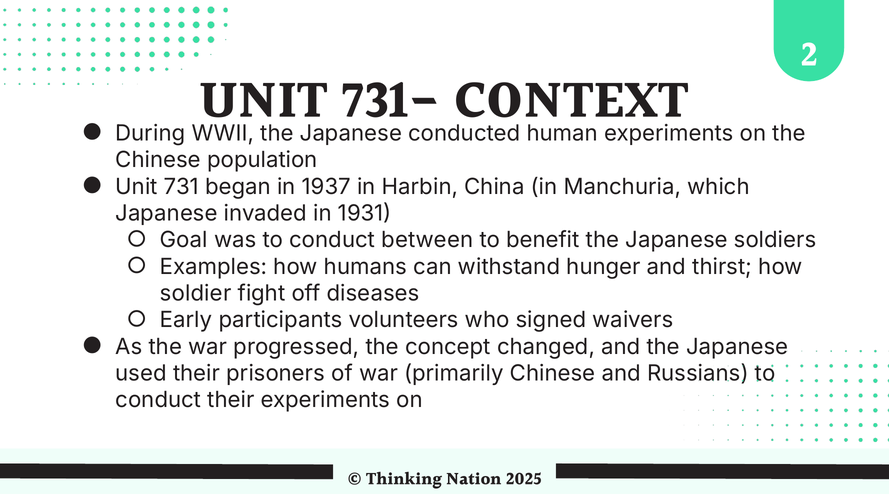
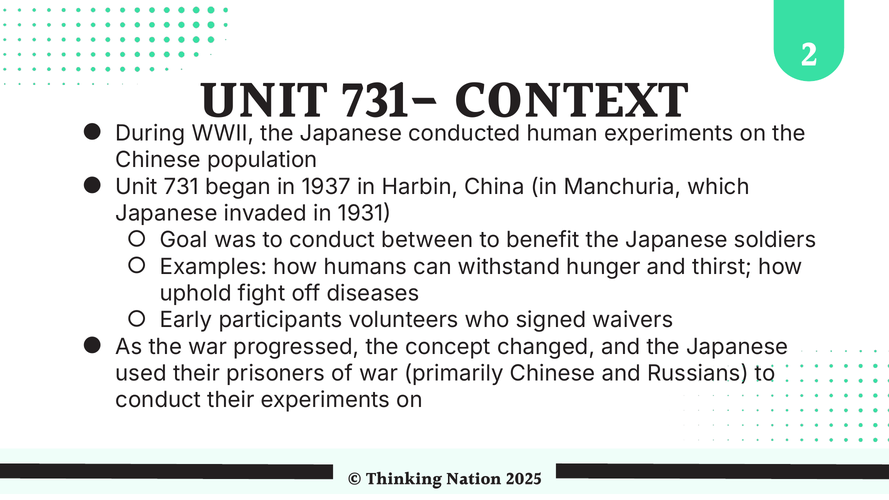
soldier: soldier -> uphold
